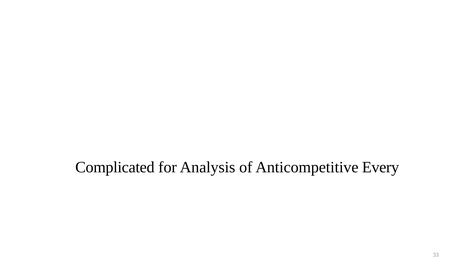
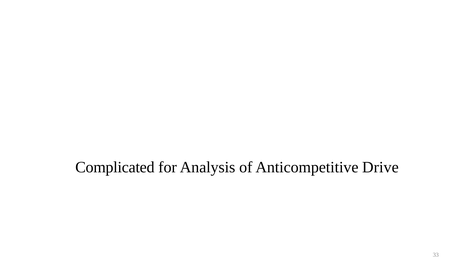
Every: Every -> Drive
